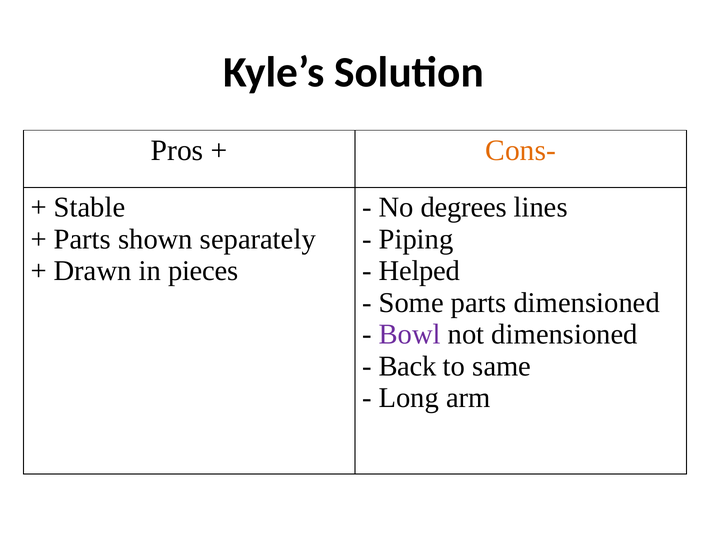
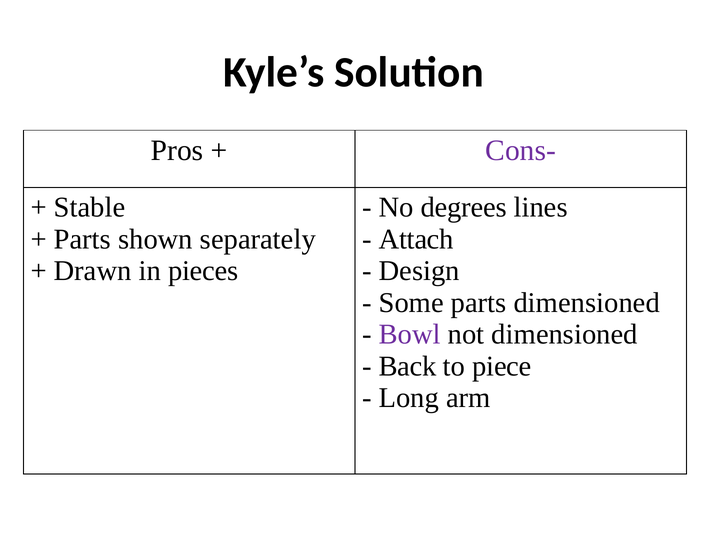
Cons- colour: orange -> purple
Piping: Piping -> Attach
Helped: Helped -> Design
same: same -> piece
